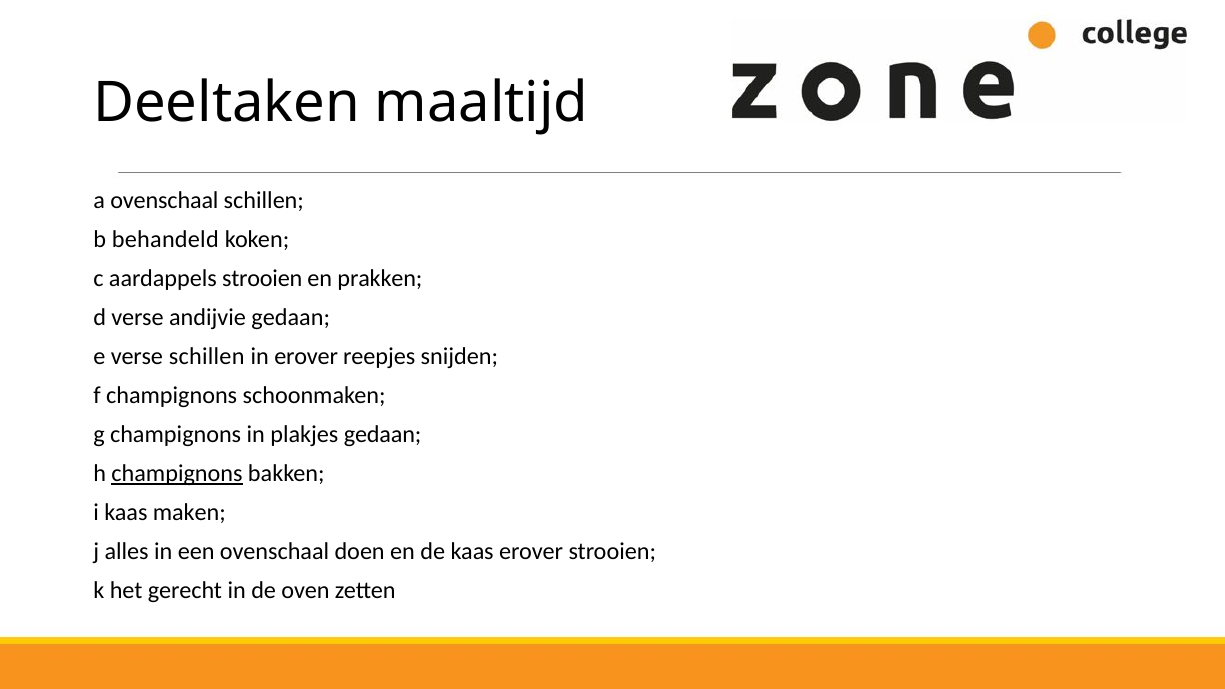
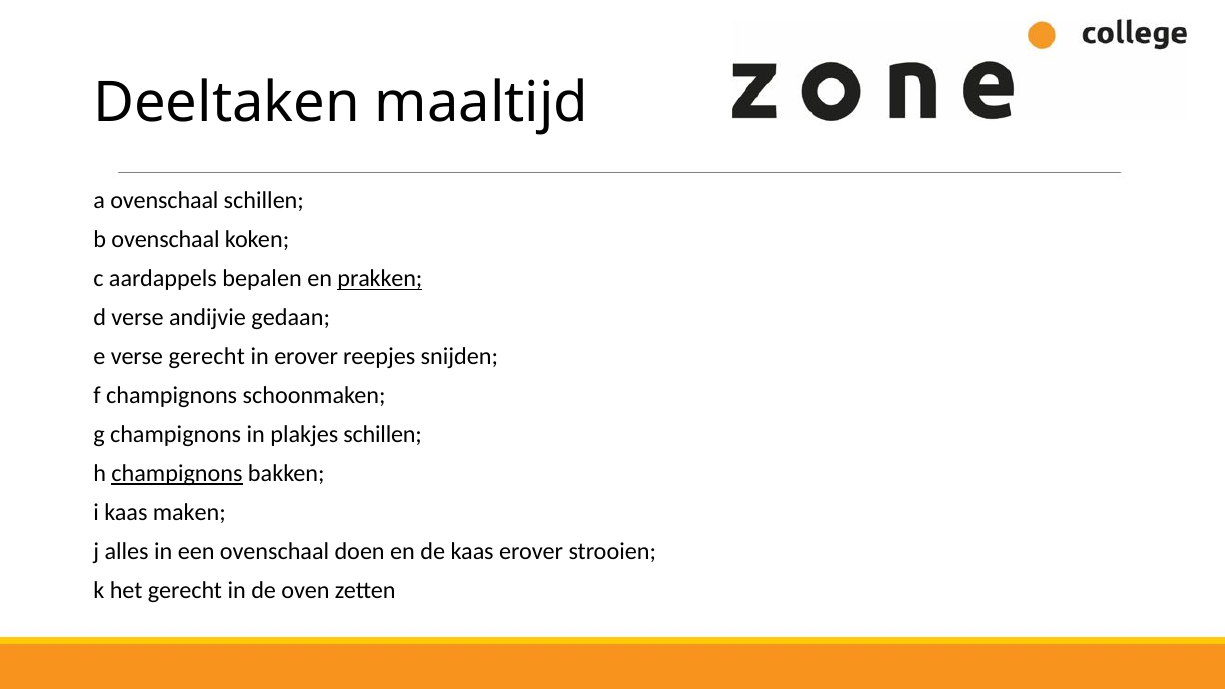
b behandeld: behandeld -> ovenschaal
aardappels strooien: strooien -> bepalen
prakken underline: none -> present
verse schillen: schillen -> gerecht
plakjes gedaan: gedaan -> schillen
